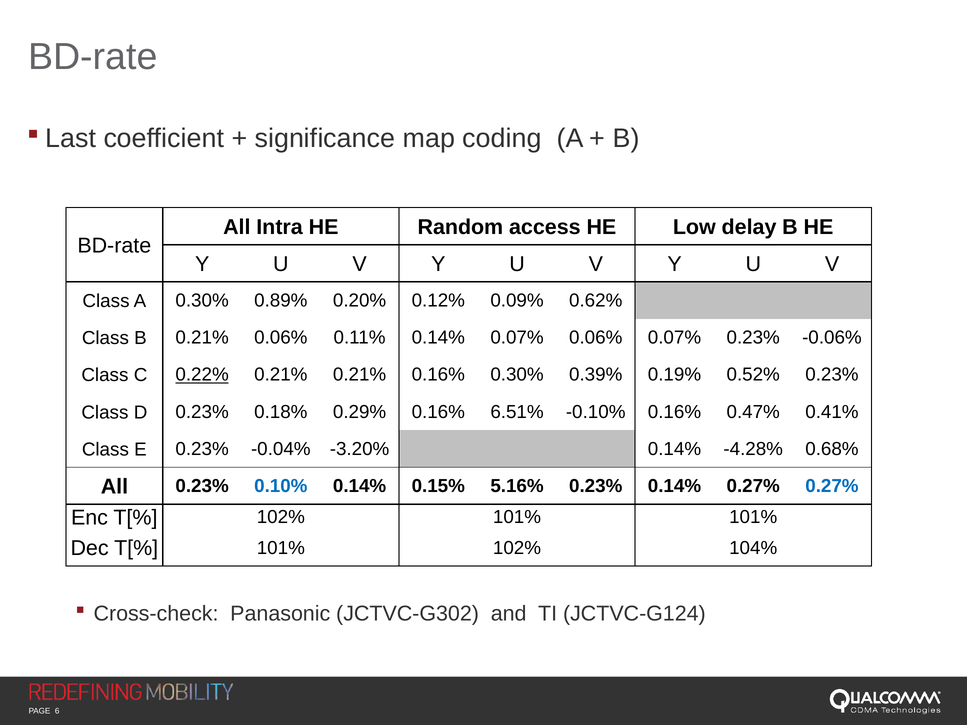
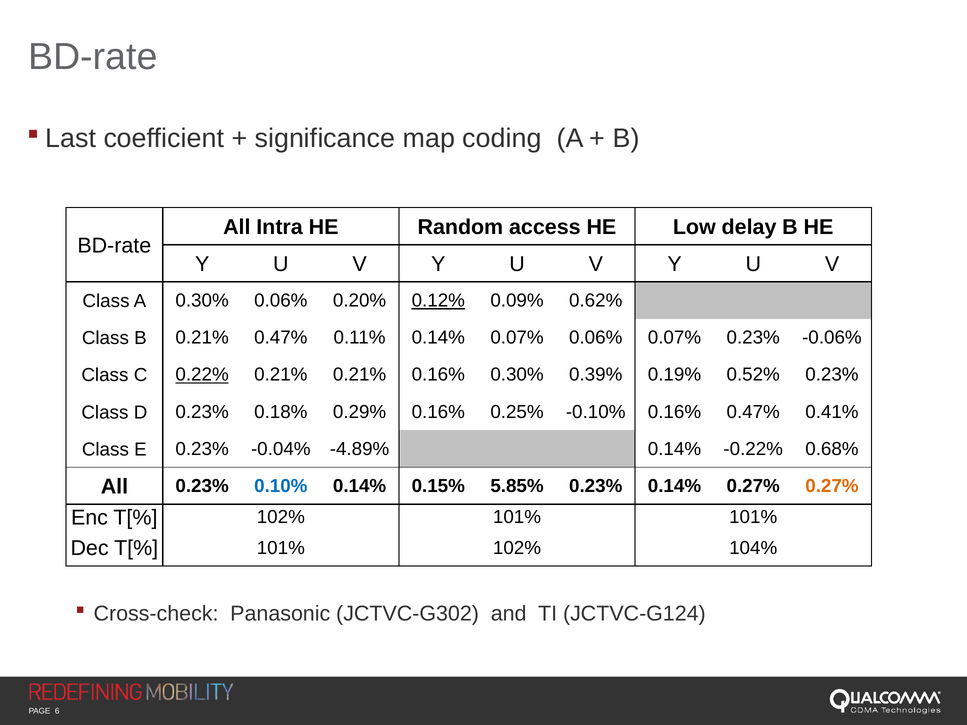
0.30% 0.89%: 0.89% -> 0.06%
0.12% underline: none -> present
0.21% 0.06%: 0.06% -> 0.47%
6.51%: 6.51% -> 0.25%
-3.20%: -3.20% -> -4.89%
-4.28%: -4.28% -> -0.22%
5.16%: 5.16% -> 5.85%
0.27% at (832, 486) colour: blue -> orange
